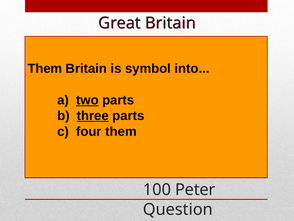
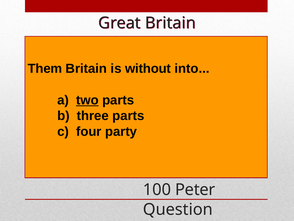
symbol: symbol -> without
three underline: present -> none
four them: them -> party
